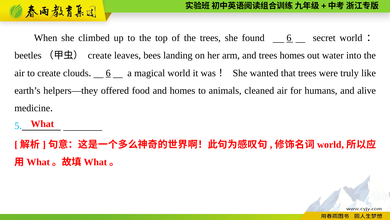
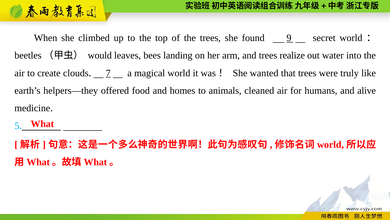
found 6: 6 -> 9
create at (100, 55): create -> would
trees homes: homes -> realize
6 at (108, 73): 6 -> 7
